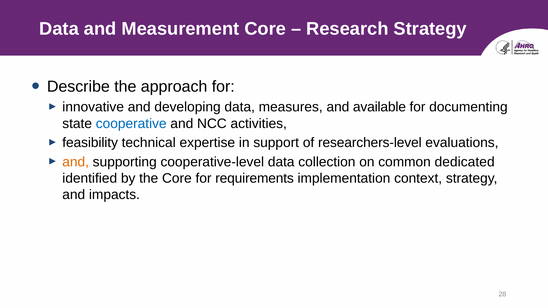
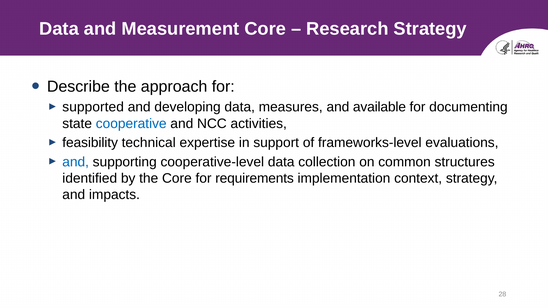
innovative: innovative -> supported
researchers-level: researchers-level -> frameworks-level
and at (76, 162) colour: orange -> blue
dedicated: dedicated -> structures
